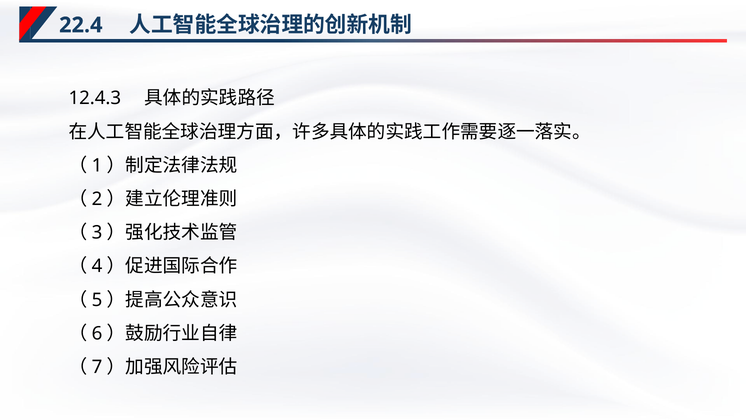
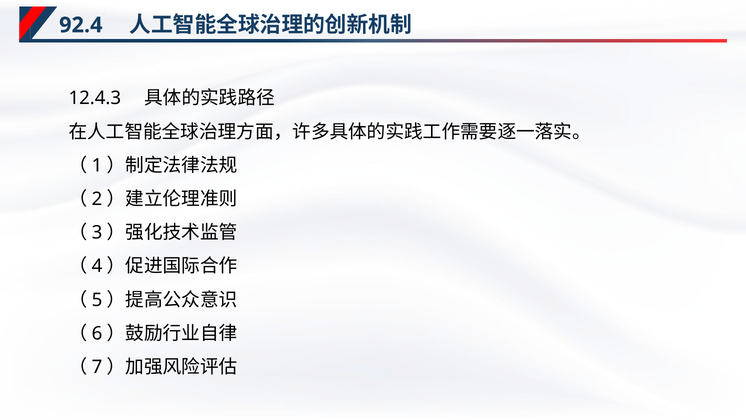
22.4: 22.4 -> 92.4
